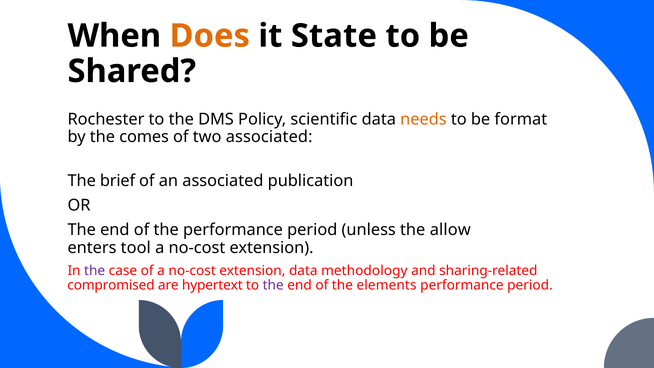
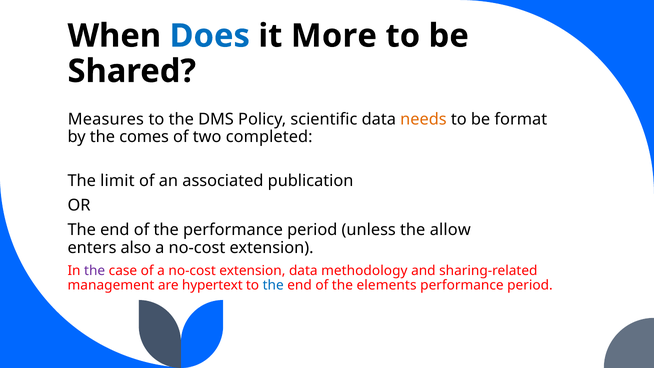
Does colour: orange -> blue
State: State -> More
Rochester: Rochester -> Measures
two associated: associated -> completed
brief: brief -> limit
tool: tool -> also
compromised: compromised -> management
the at (273, 285) colour: purple -> blue
